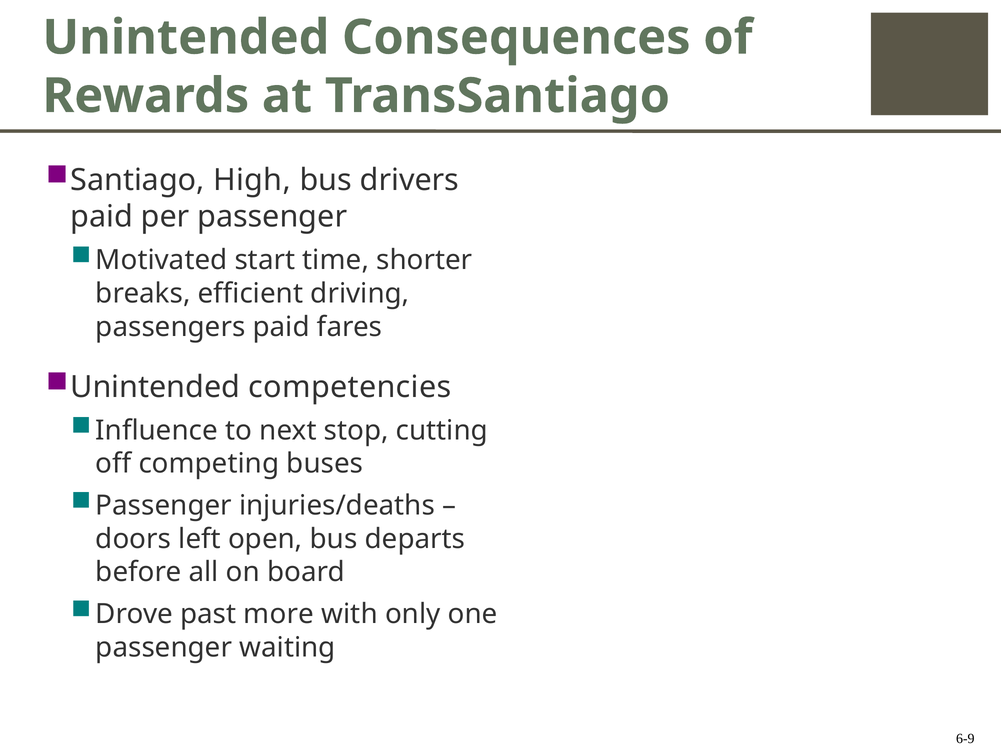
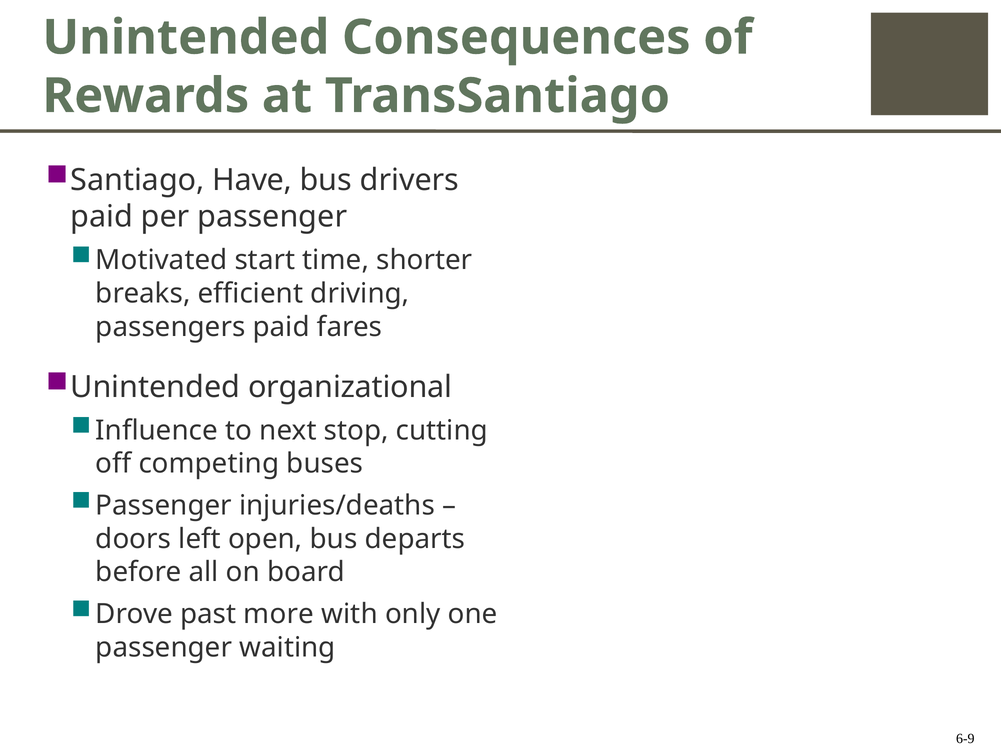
High: High -> Have
competencies: competencies -> organizational
